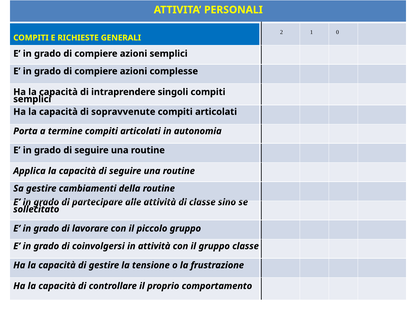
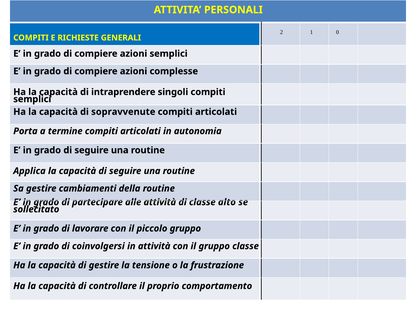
sino: sino -> alto
